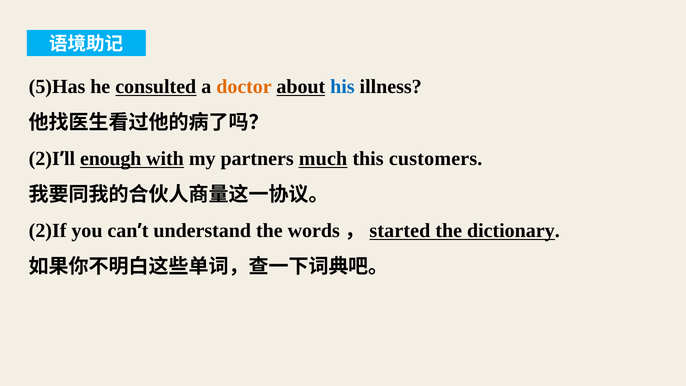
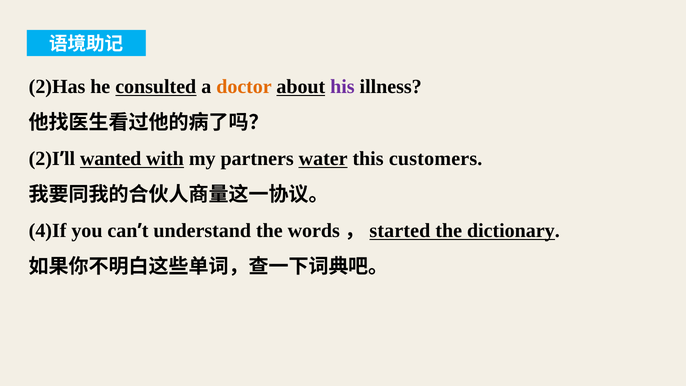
5)Has: 5)Has -> 2)Has
his colour: blue -> purple
enough: enough -> wanted
much: much -> water
2)If: 2)If -> 4)If
